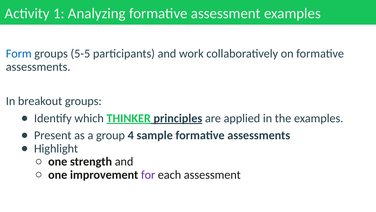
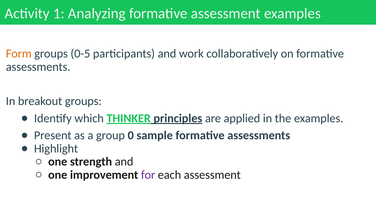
Form colour: blue -> orange
5-5: 5-5 -> 0-5
4: 4 -> 0
